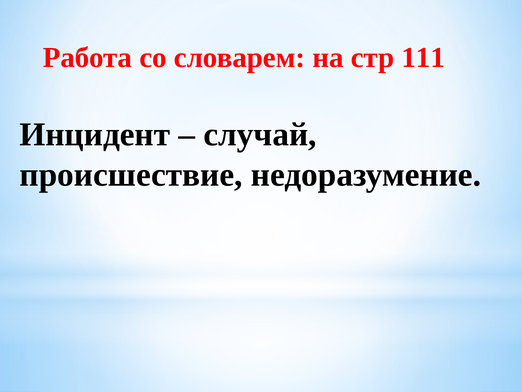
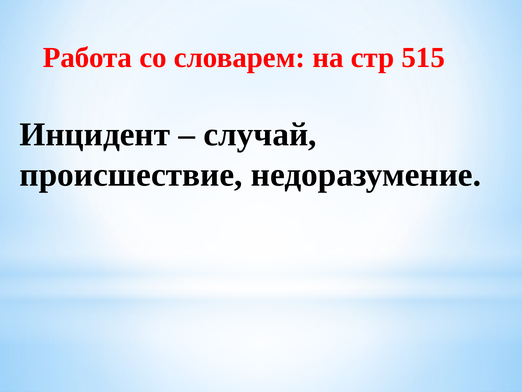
111: 111 -> 515
